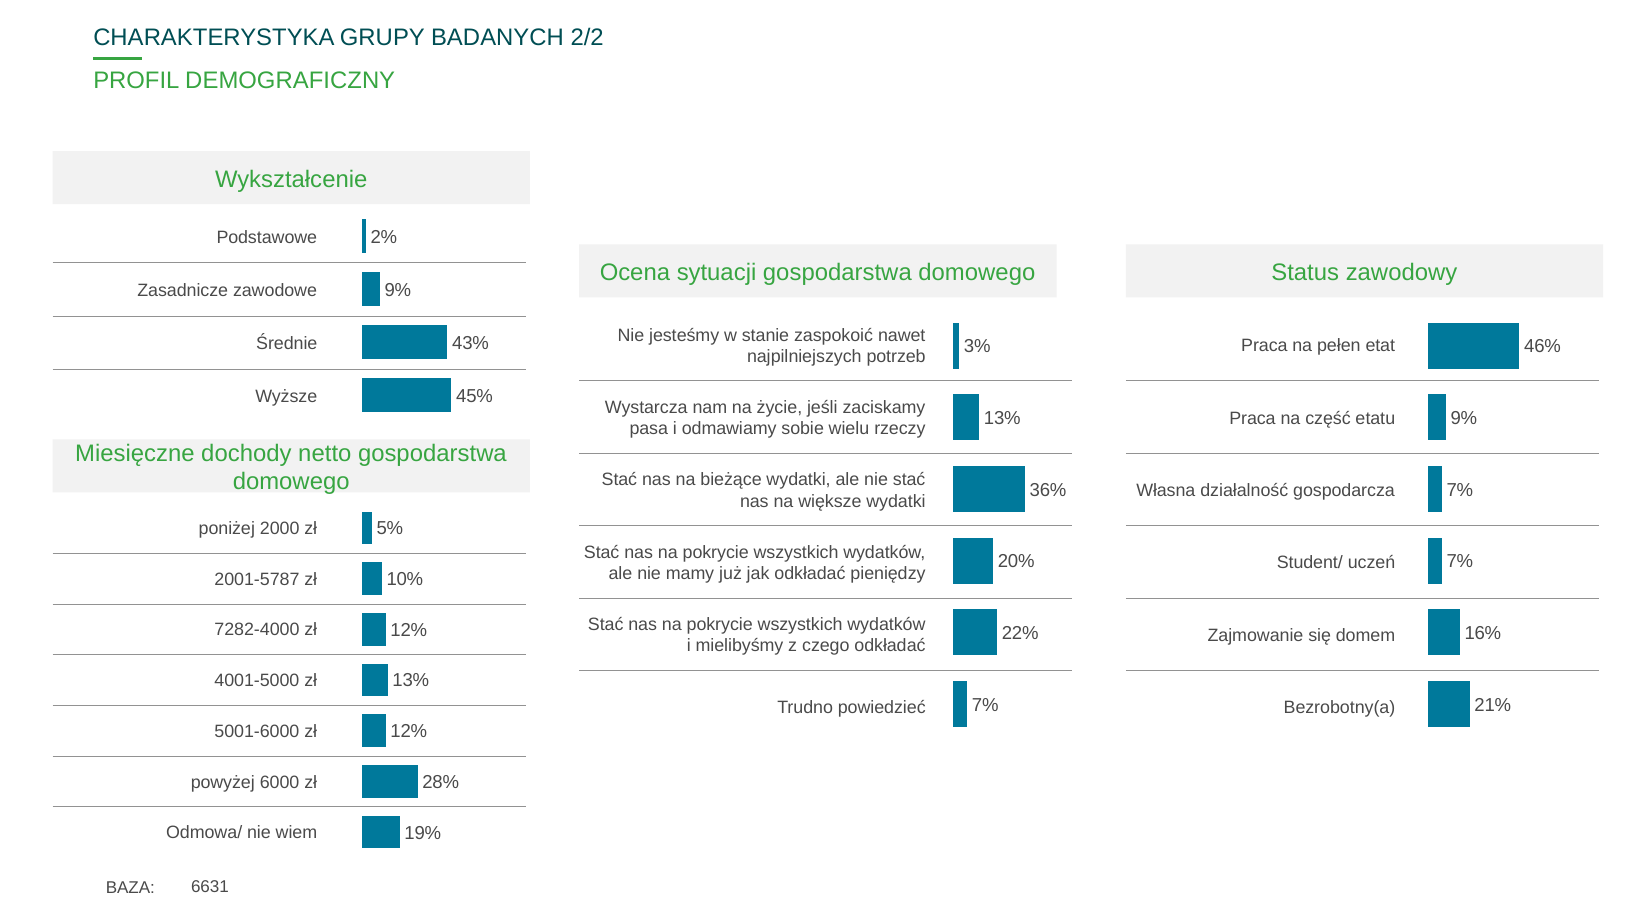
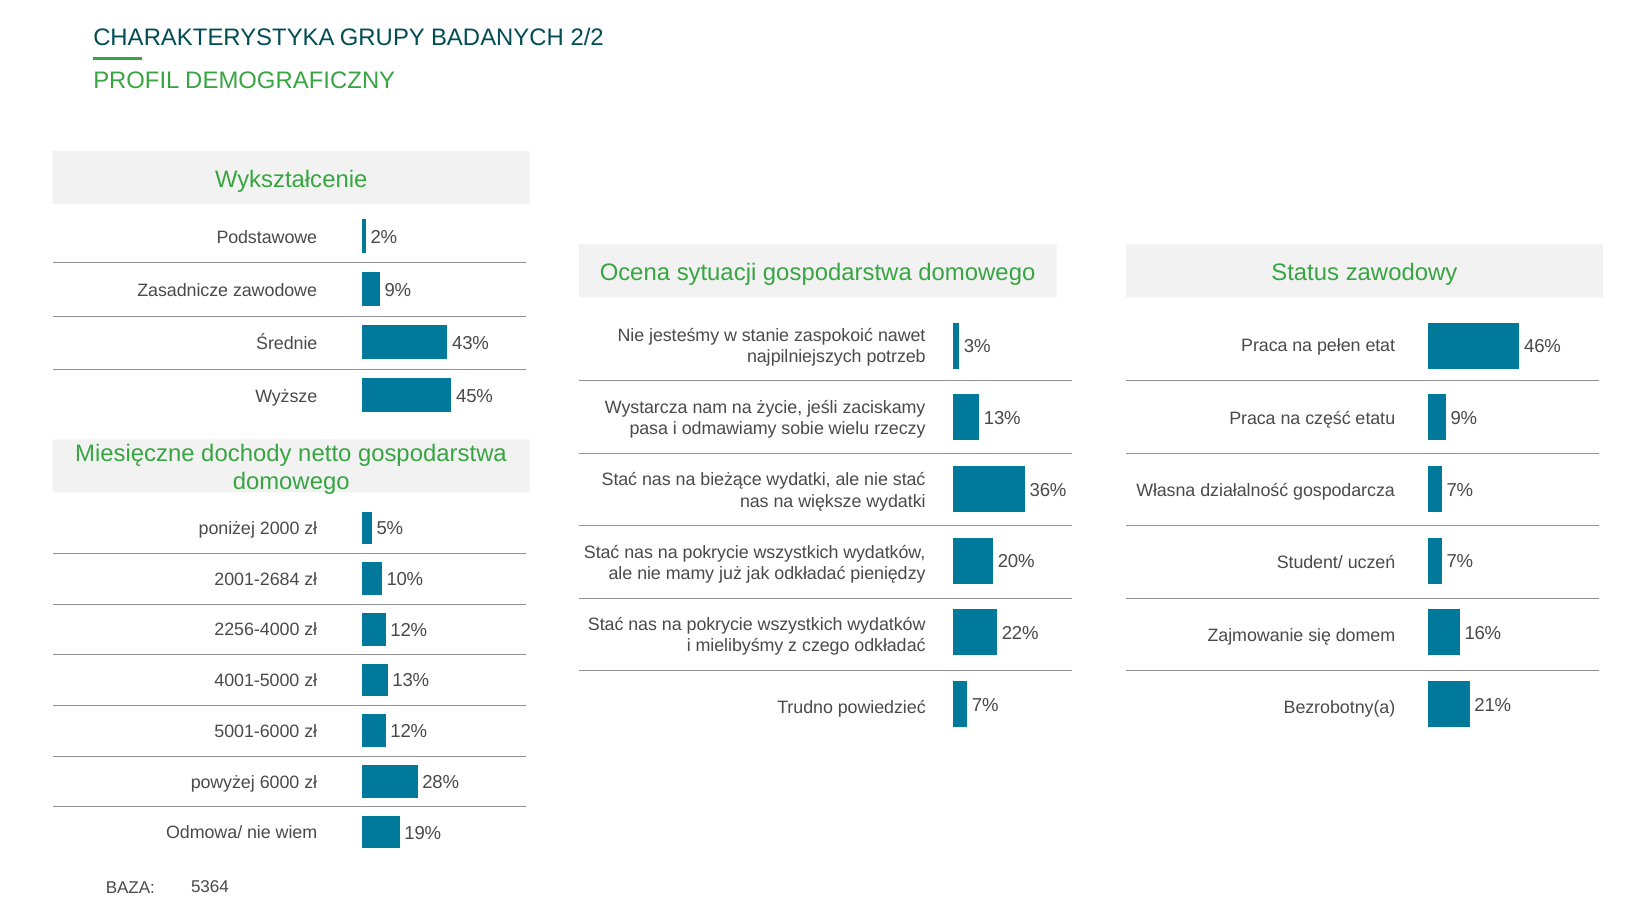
2001-5787: 2001-5787 -> 2001-2684
7282-4000: 7282-4000 -> 2256-4000
6631: 6631 -> 5364
